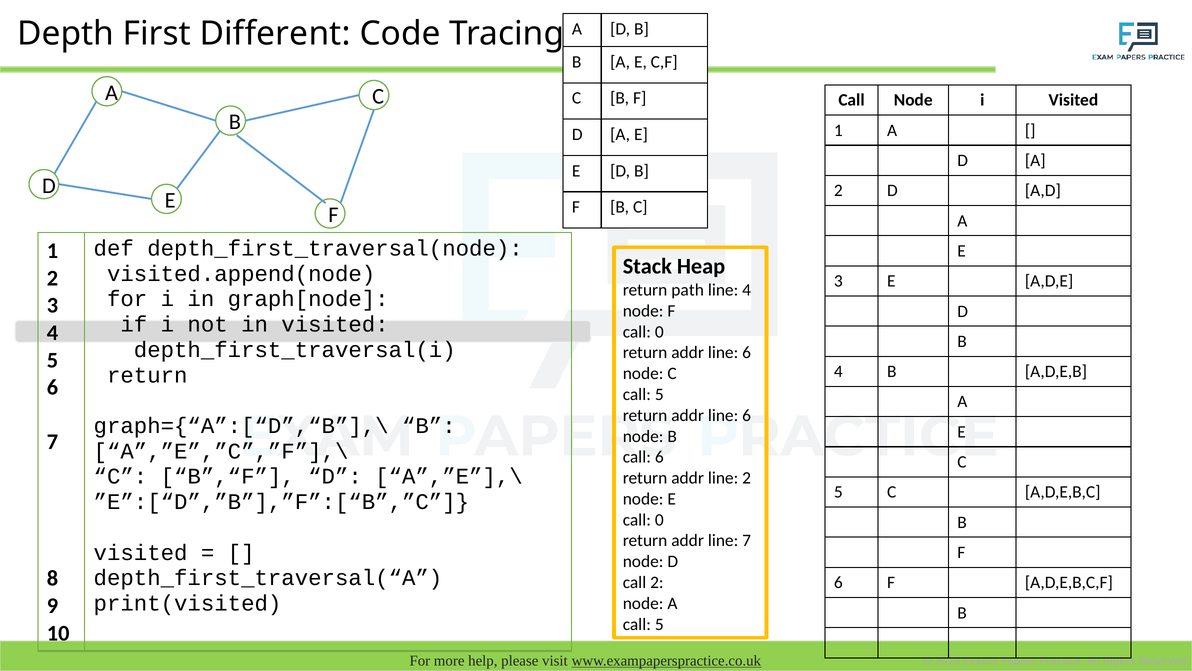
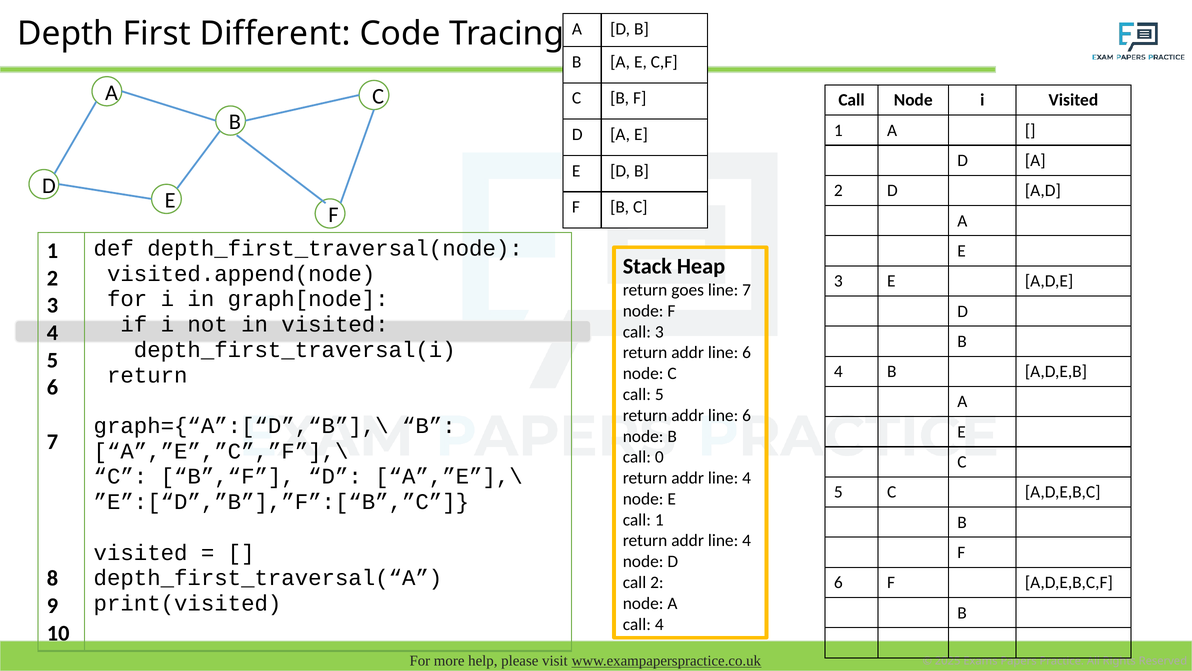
path: path -> goes
line 4: 4 -> 7
0 at (659, 332): 0 -> 3
call 6: 6 -> 0
2 at (747, 478): 2 -> 4
0 at (659, 519): 0 -> 1
7 at (747, 540): 7 -> 4
5 at (659, 624): 5 -> 4
